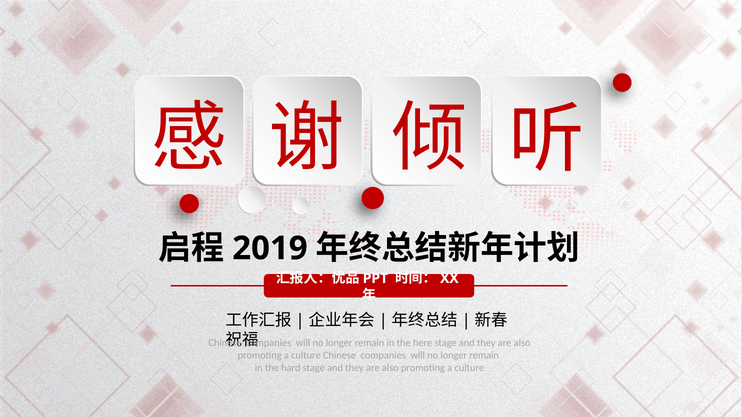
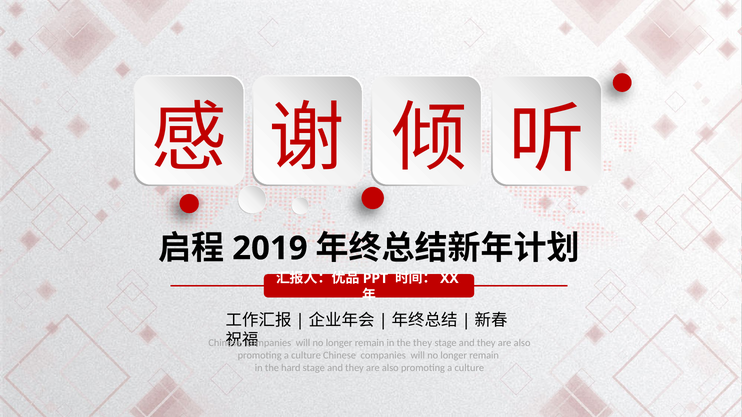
the here: here -> they
